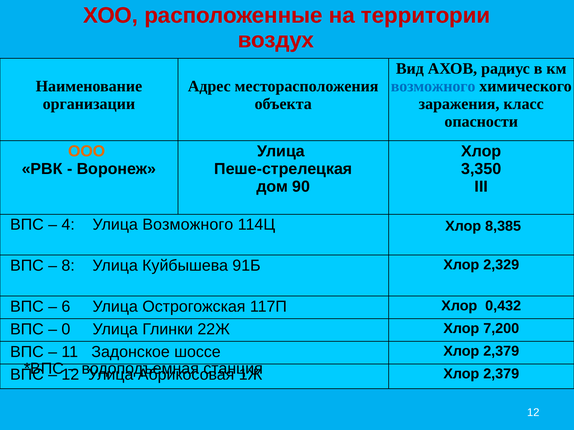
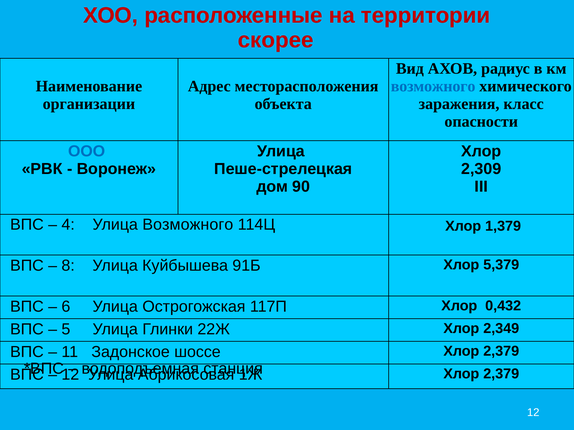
воздух: воздух -> скорее
ООО colour: orange -> blue
3,350: 3,350 -> 2,309
8,385: 8,385 -> 1,379
2,329: 2,329 -> 5,379
0: 0 -> 5
7,200: 7,200 -> 2,349
